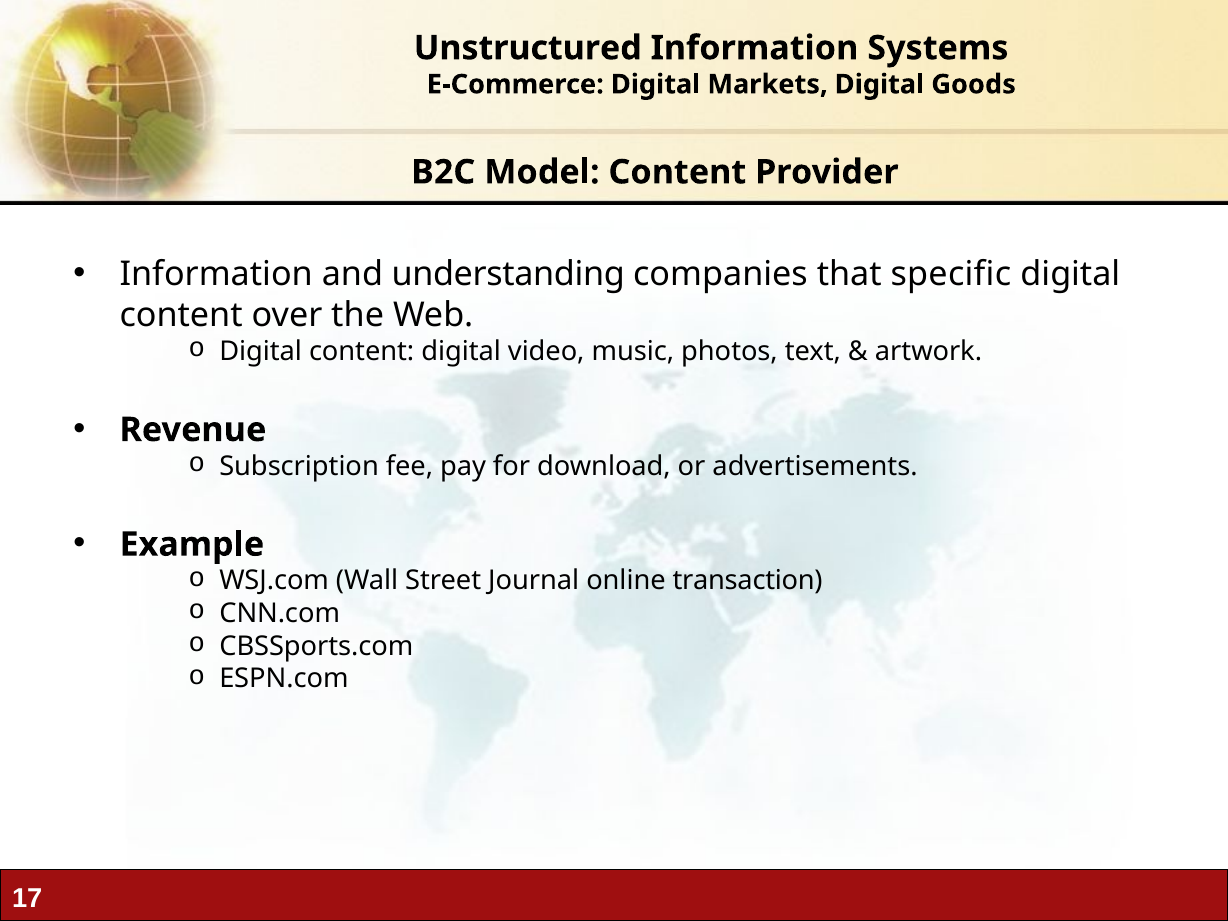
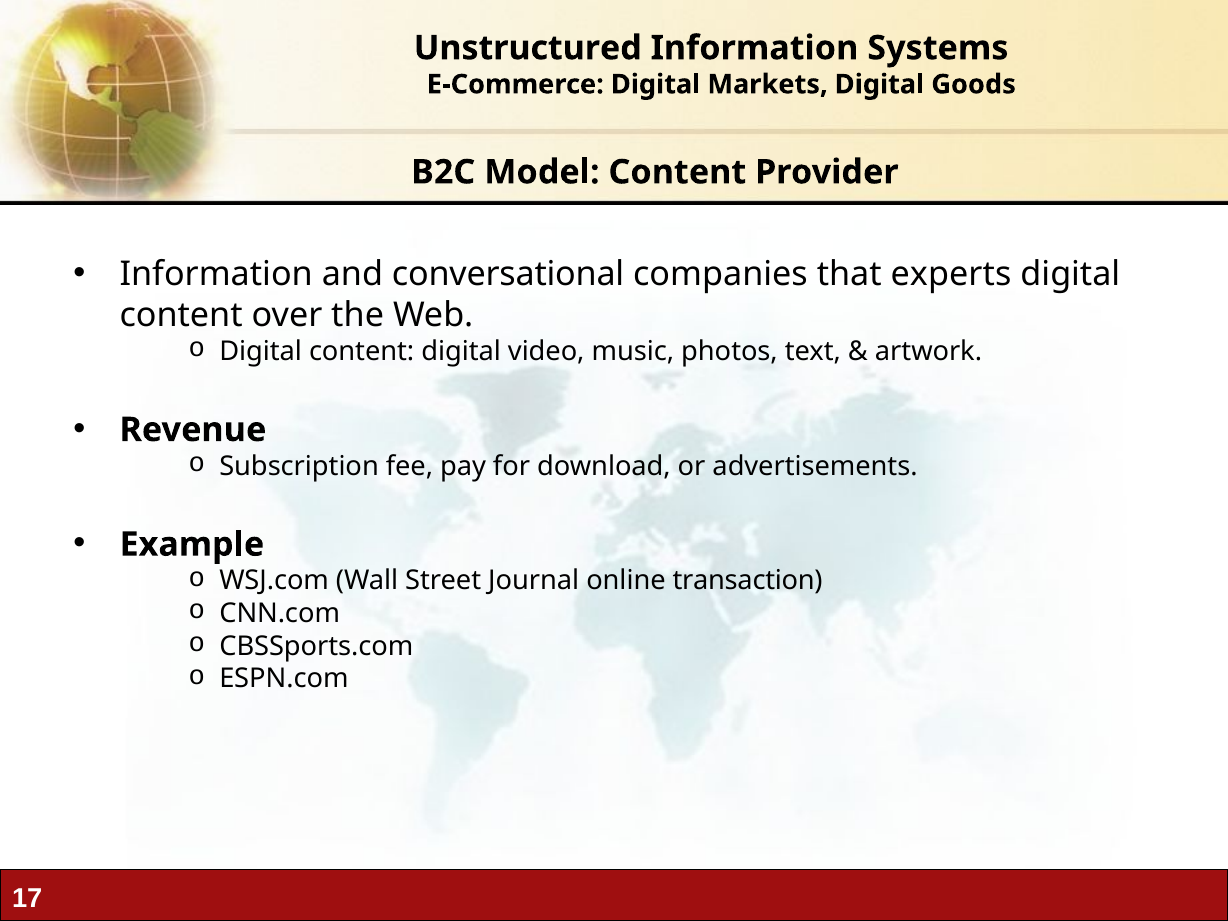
understanding: understanding -> conversational
specific: specific -> experts
